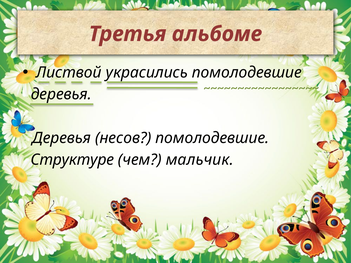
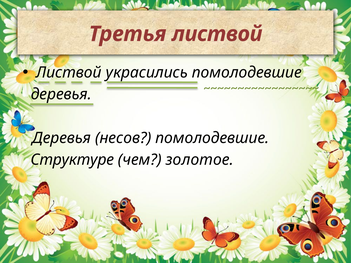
Третья альбоме: альбоме -> листвой
мальчик: мальчик -> золотое
